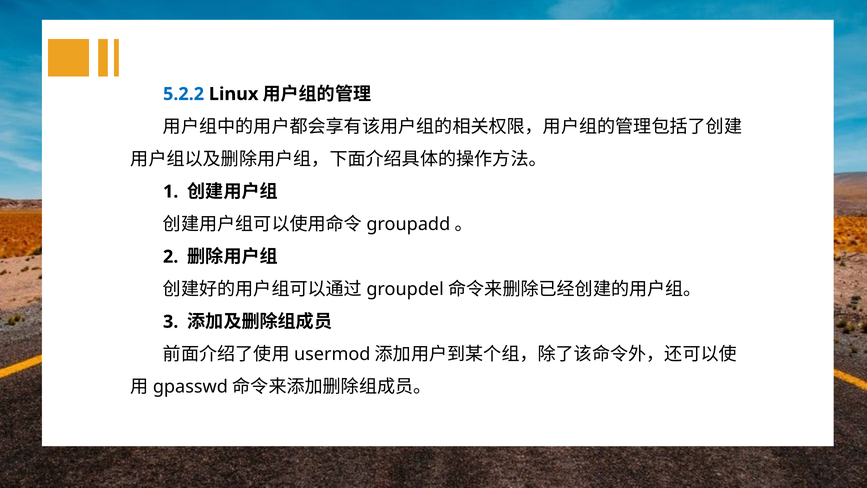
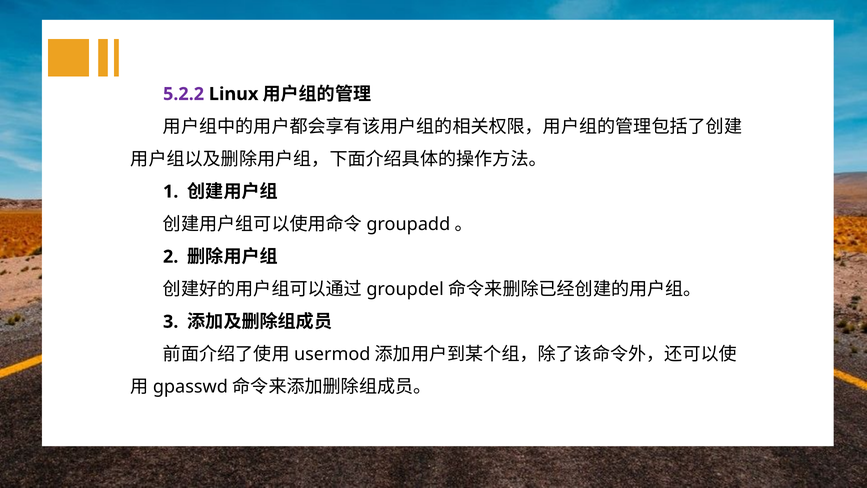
5.2.2 colour: blue -> purple
